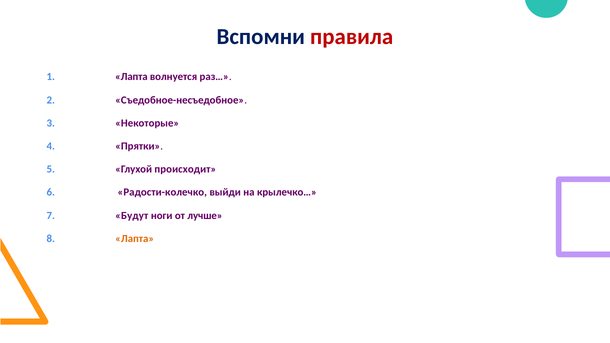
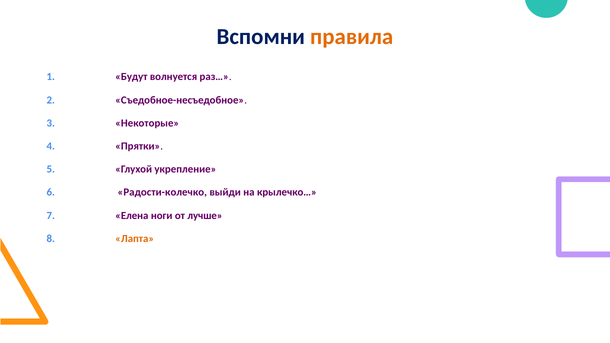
правила colour: red -> orange
Лапта at (131, 77): Лапта -> Будут
происходит: происходит -> укрепление
Будут: Будут -> Елена
